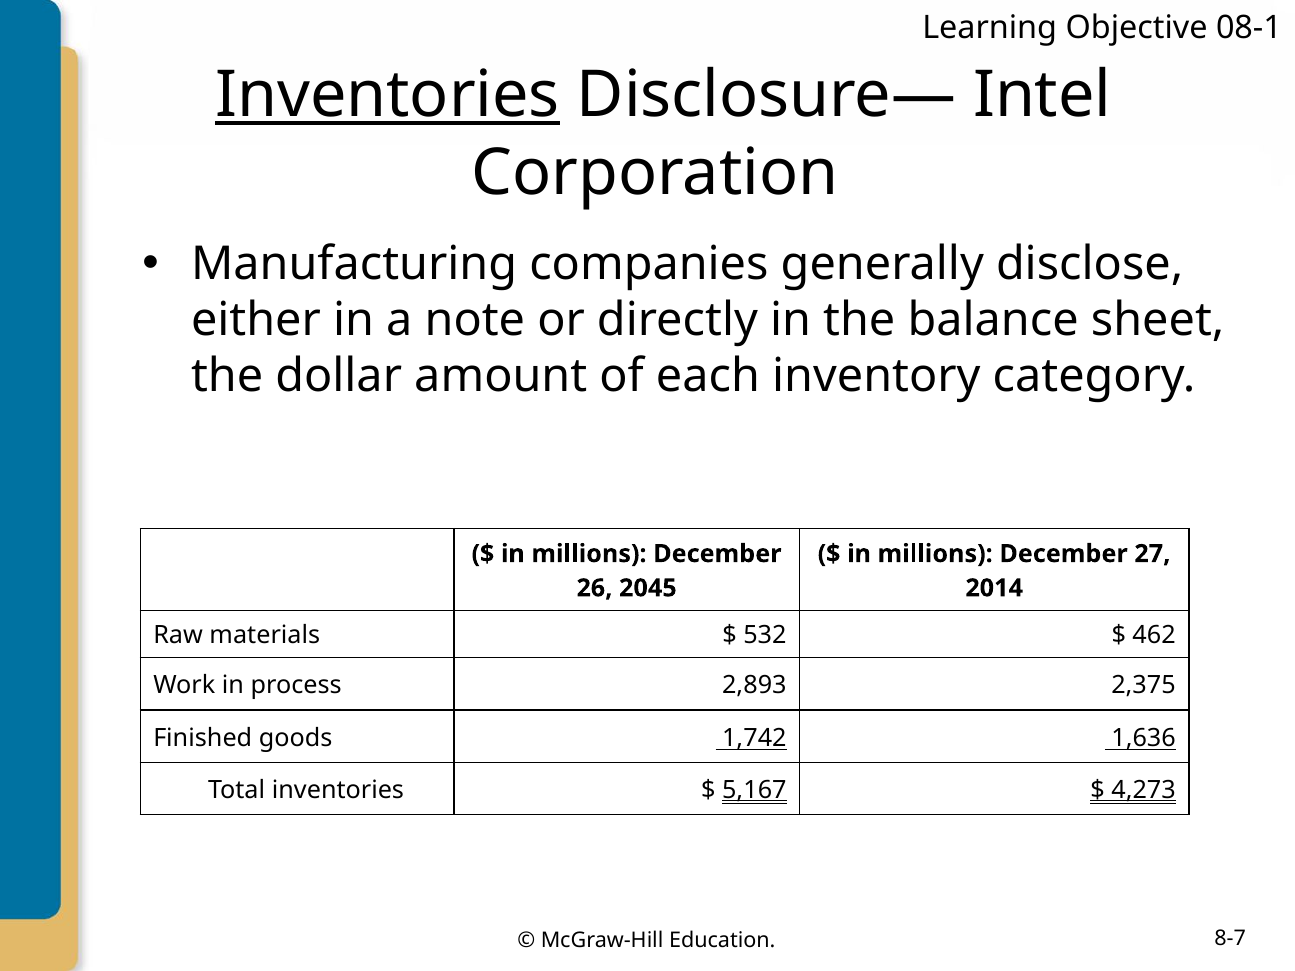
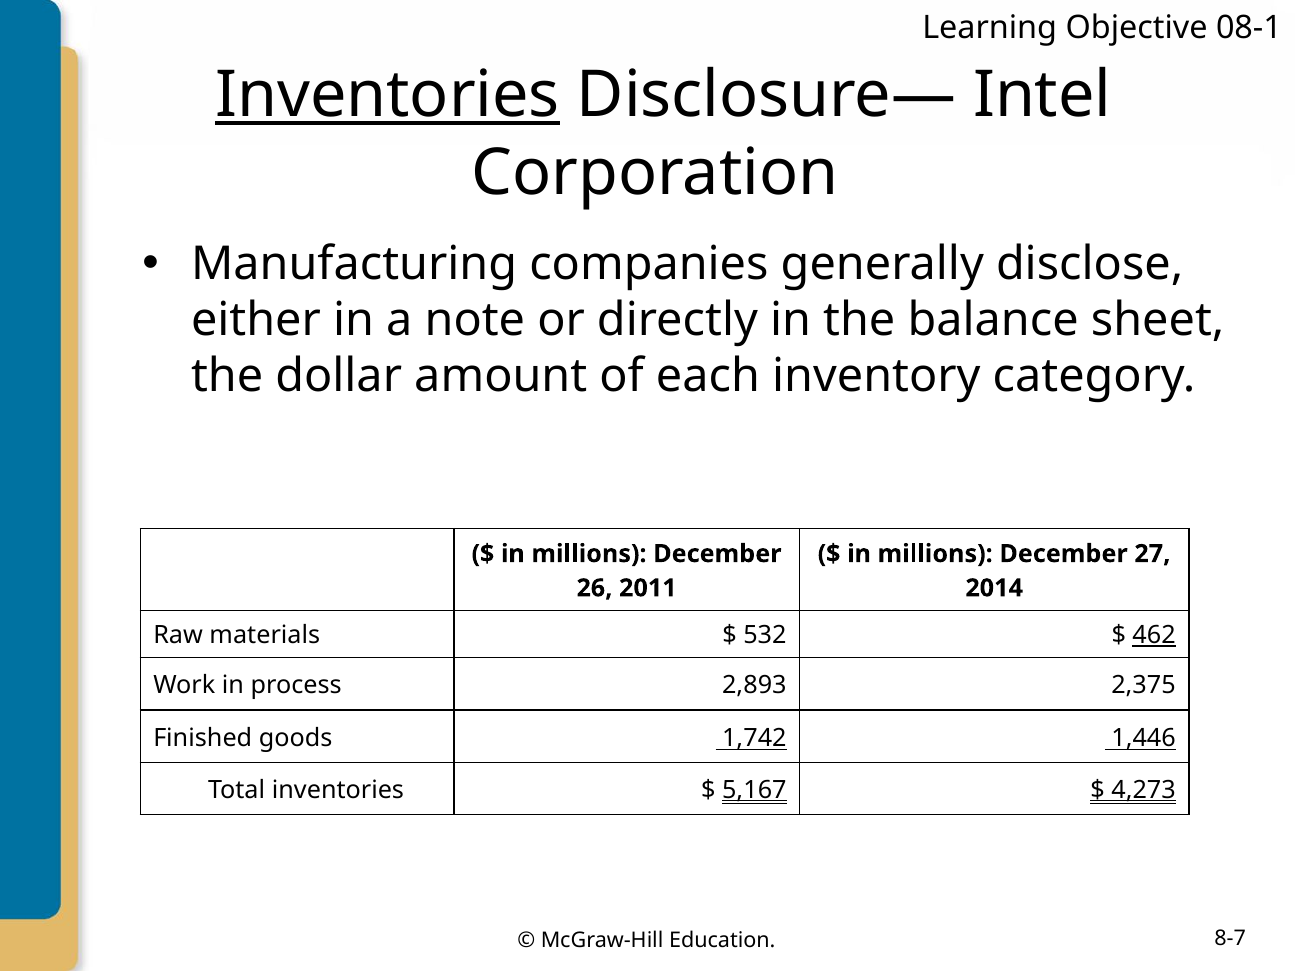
2045: 2045 -> 2011
462 underline: none -> present
1,636: 1,636 -> 1,446
